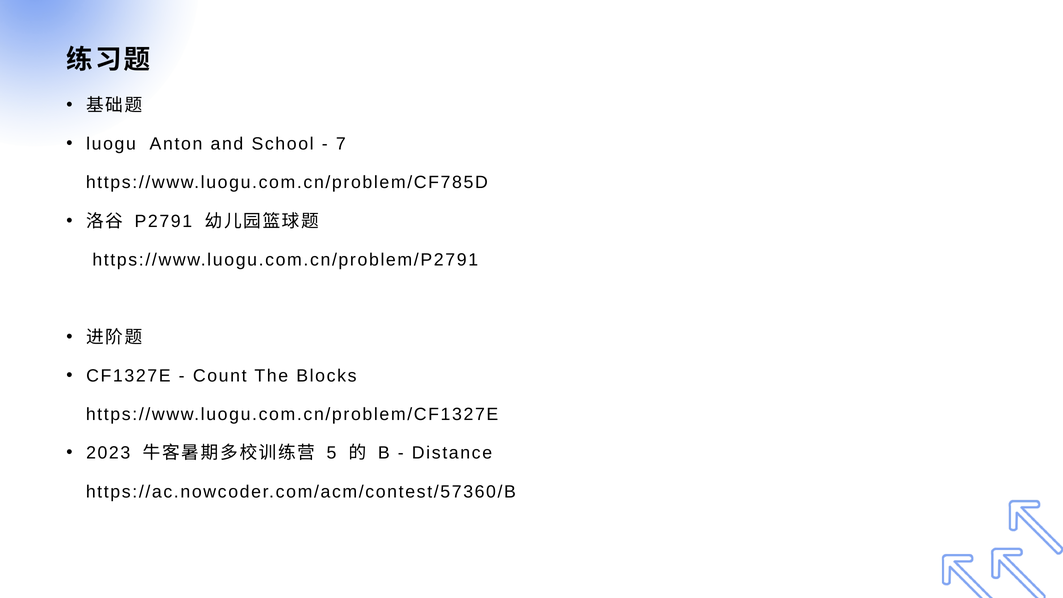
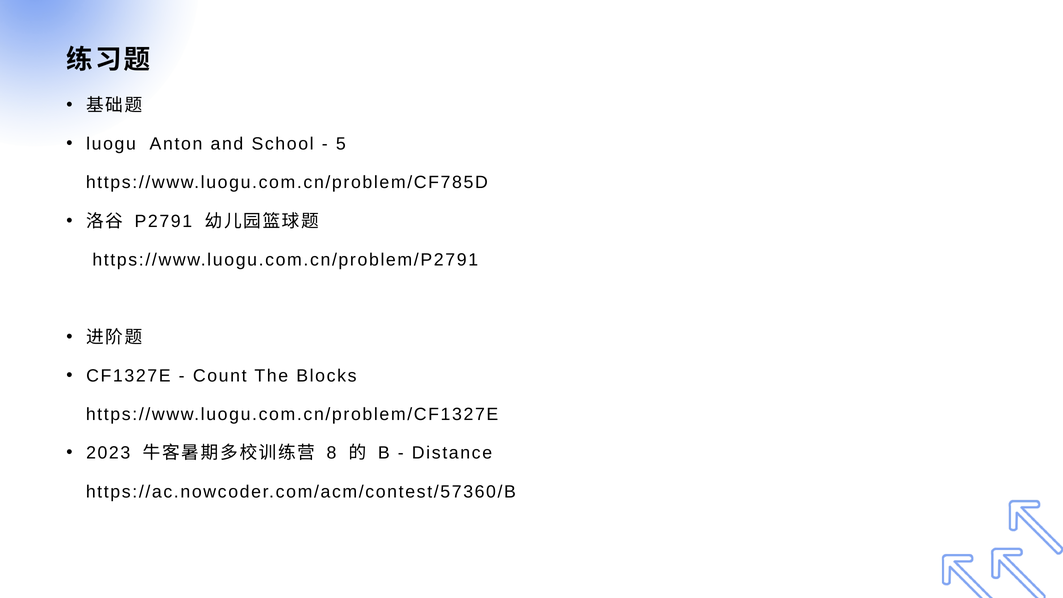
7: 7 -> 5
5: 5 -> 8
